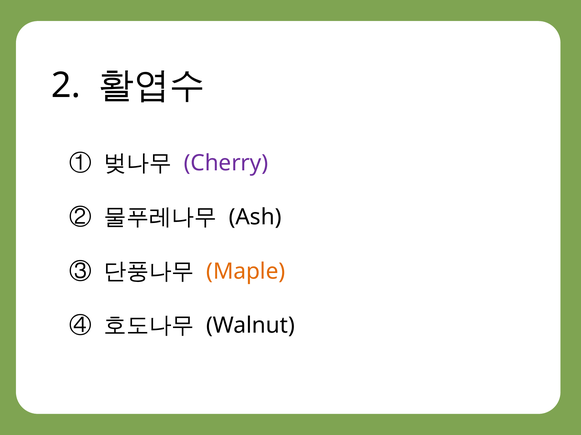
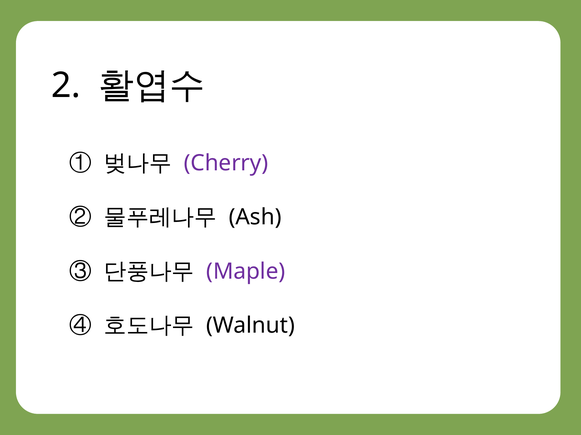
Maple colour: orange -> purple
